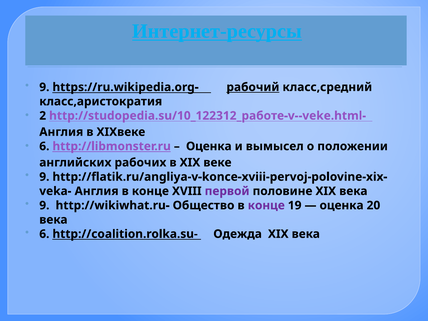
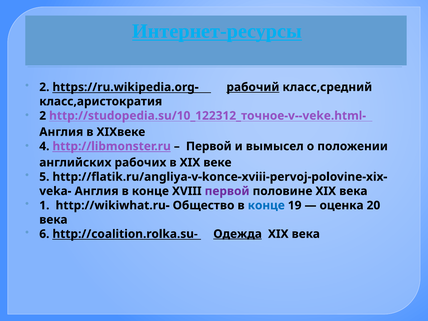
9 at (44, 87): 9 -> 2
http://studopedia.su/10_122312_работе-v--veke.html-: http://studopedia.su/10_122312_работе-v--veke.html- -> http://studopedia.su/10_122312_точное-v--veke.html-
6 at (44, 146): 6 -> 4
Оценка at (209, 146): Оценка -> Первой
9 at (44, 177): 9 -> 5
9 at (44, 205): 9 -> 1
конце at (266, 205) colour: purple -> blue
Одежда underline: none -> present
